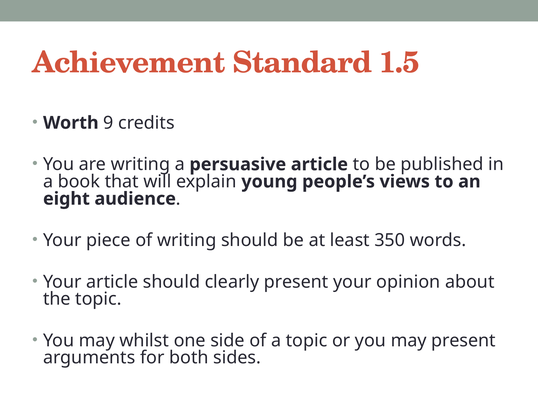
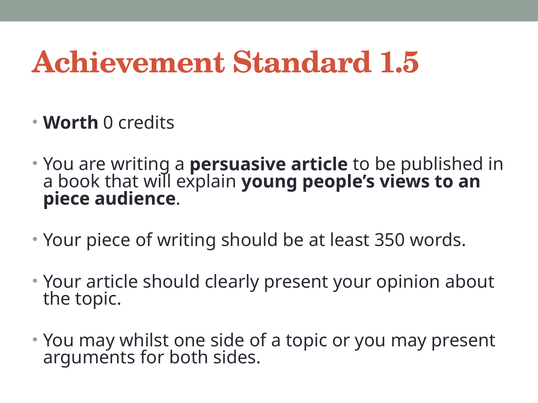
9: 9 -> 0
eight at (66, 199): eight -> piece
